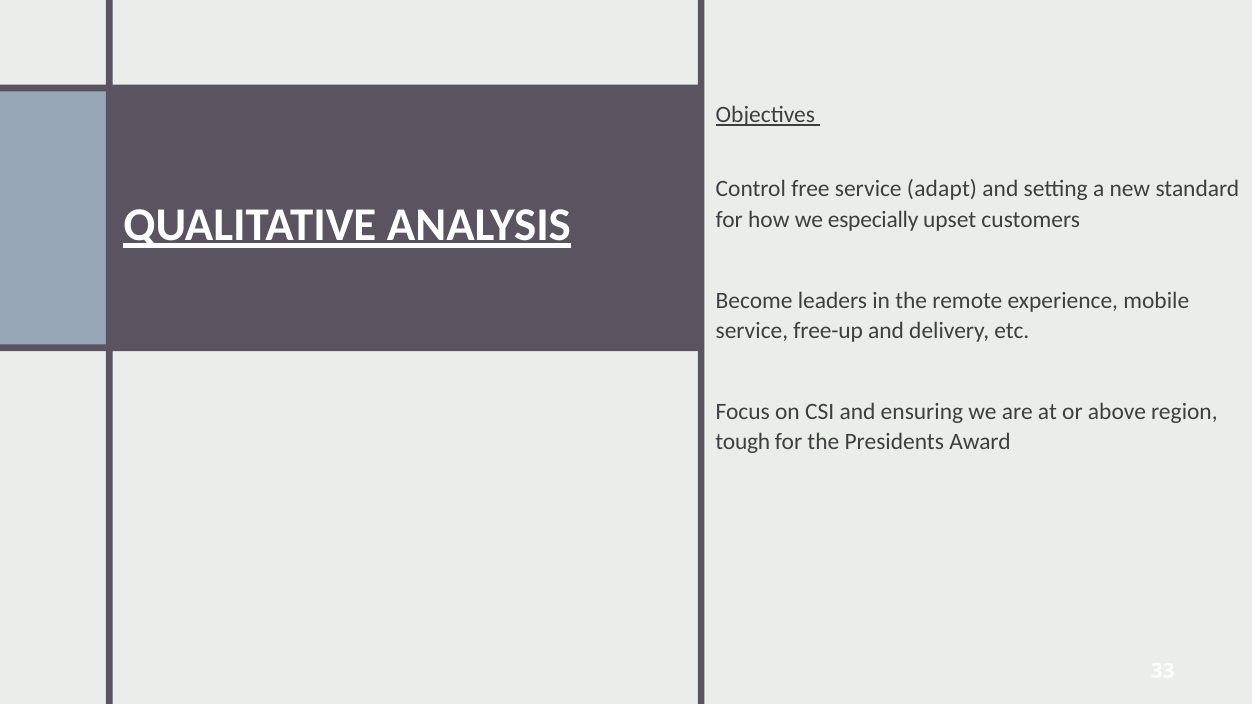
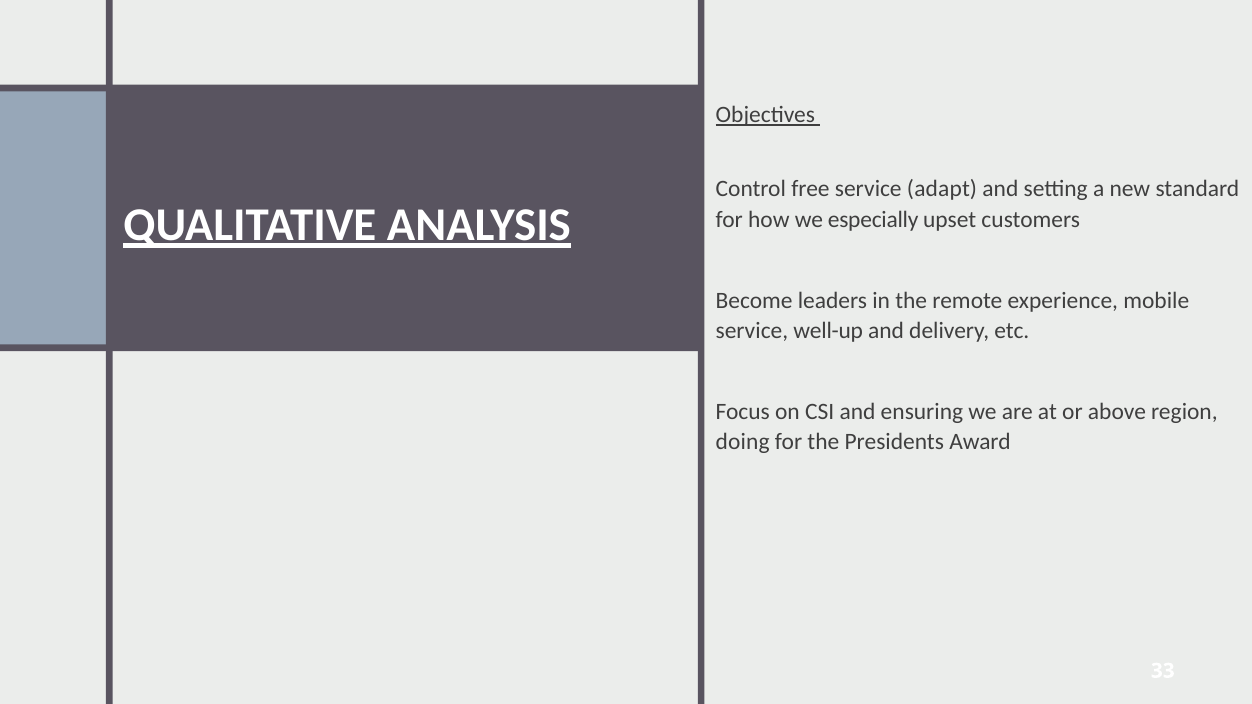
free-up: free-up -> well-up
tough: tough -> doing
